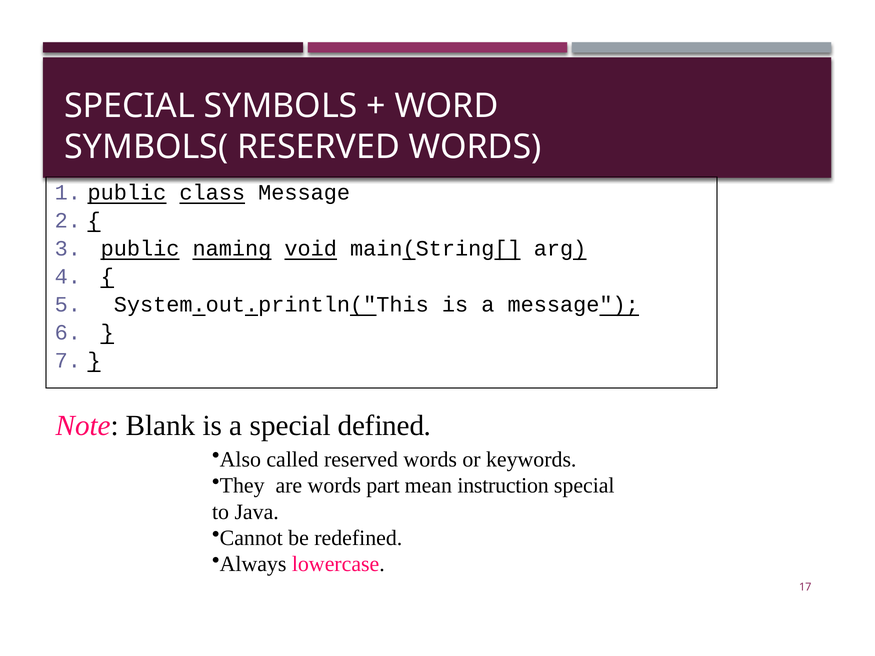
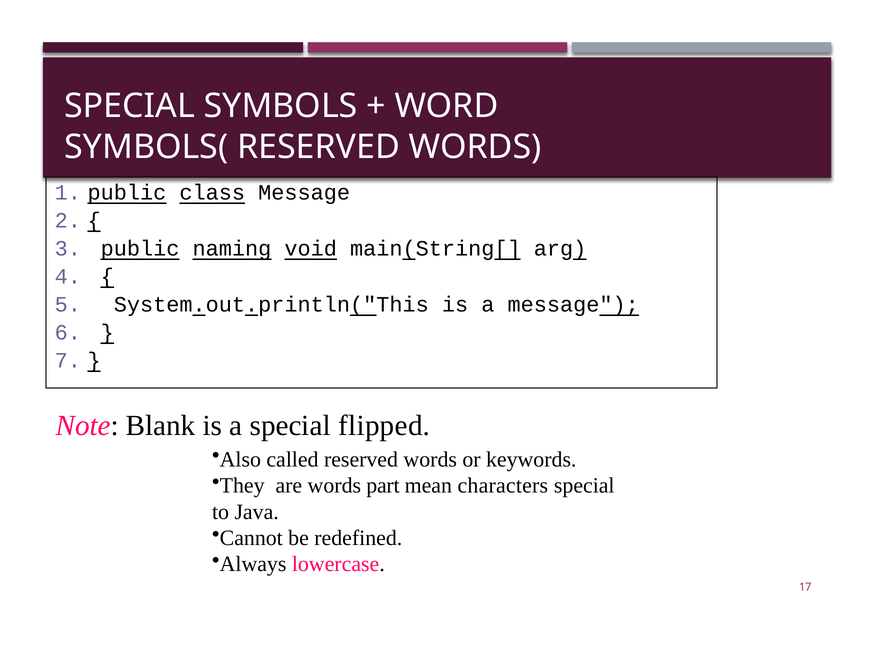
defined: defined -> flipped
instruction: instruction -> characters
